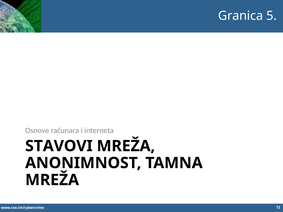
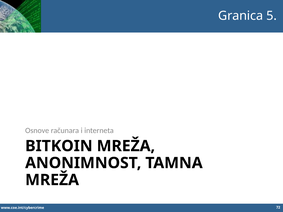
STAVOVI: STAVOVI -> BITKOIN
